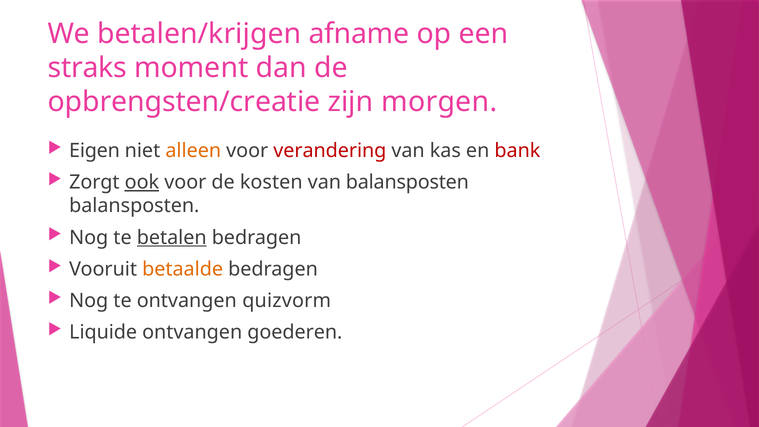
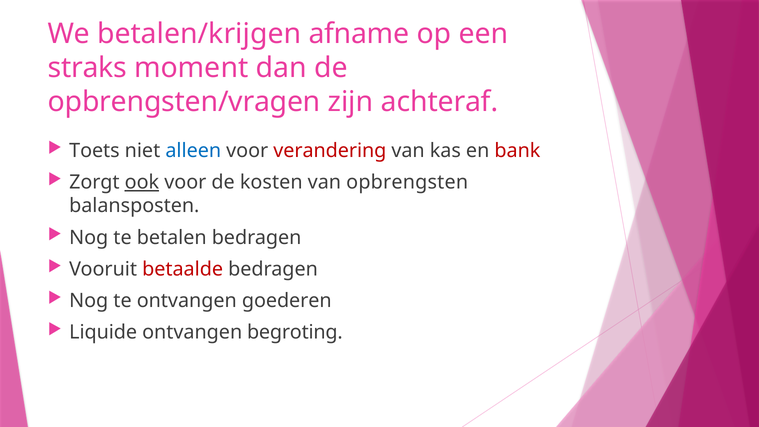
opbrengsten/creatie: opbrengsten/creatie -> opbrengsten/vragen
morgen: morgen -> achteraf
Eigen: Eigen -> Toets
alleen colour: orange -> blue
van balansposten: balansposten -> opbrengsten
betalen underline: present -> none
betaalde colour: orange -> red
quizvorm: quizvorm -> goederen
goederen: goederen -> begroting
